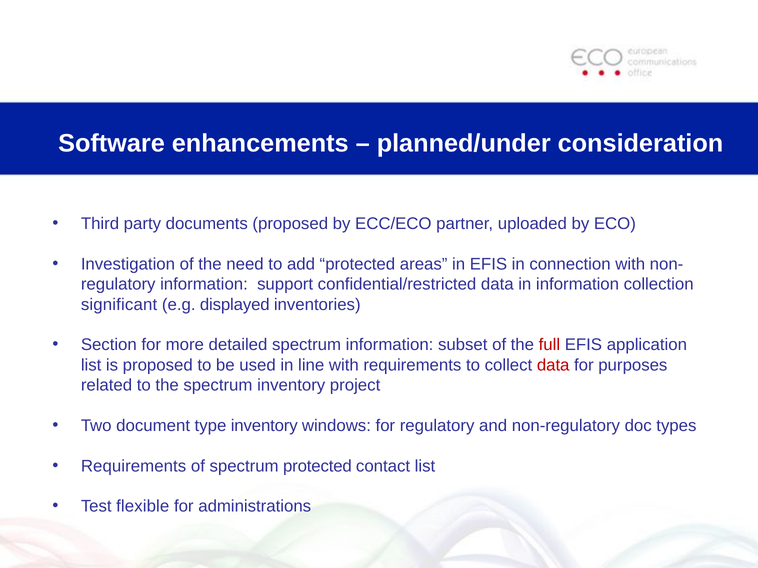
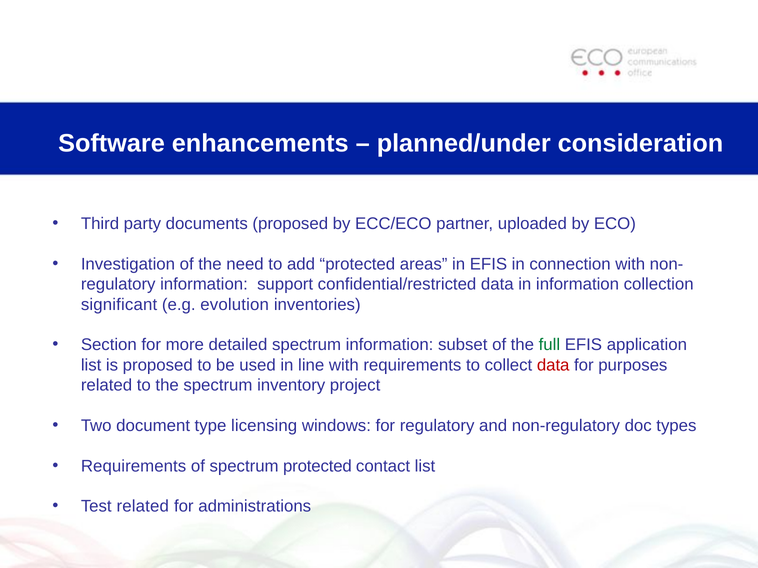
displayed: displayed -> evolution
full colour: red -> green
type inventory: inventory -> licensing
Test flexible: flexible -> related
